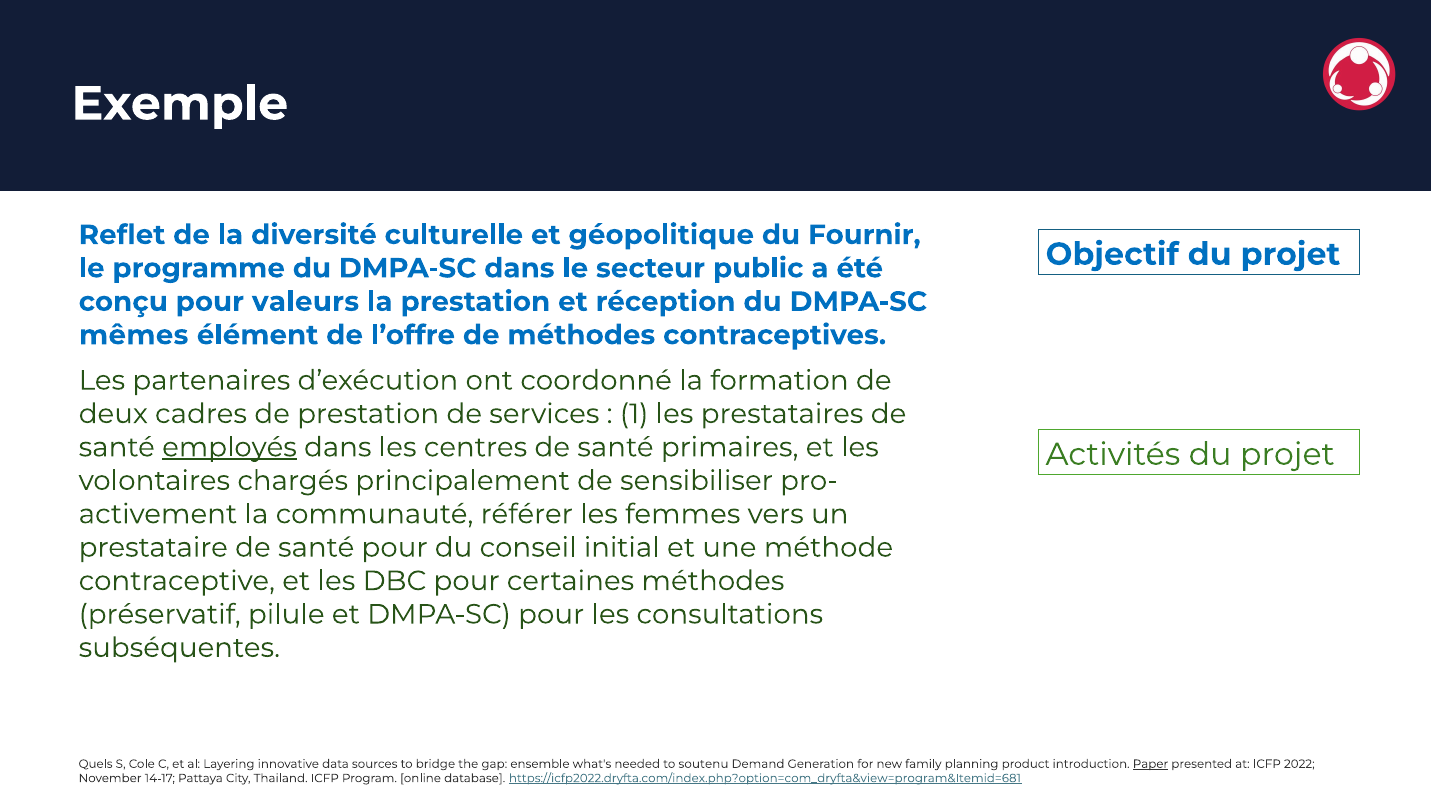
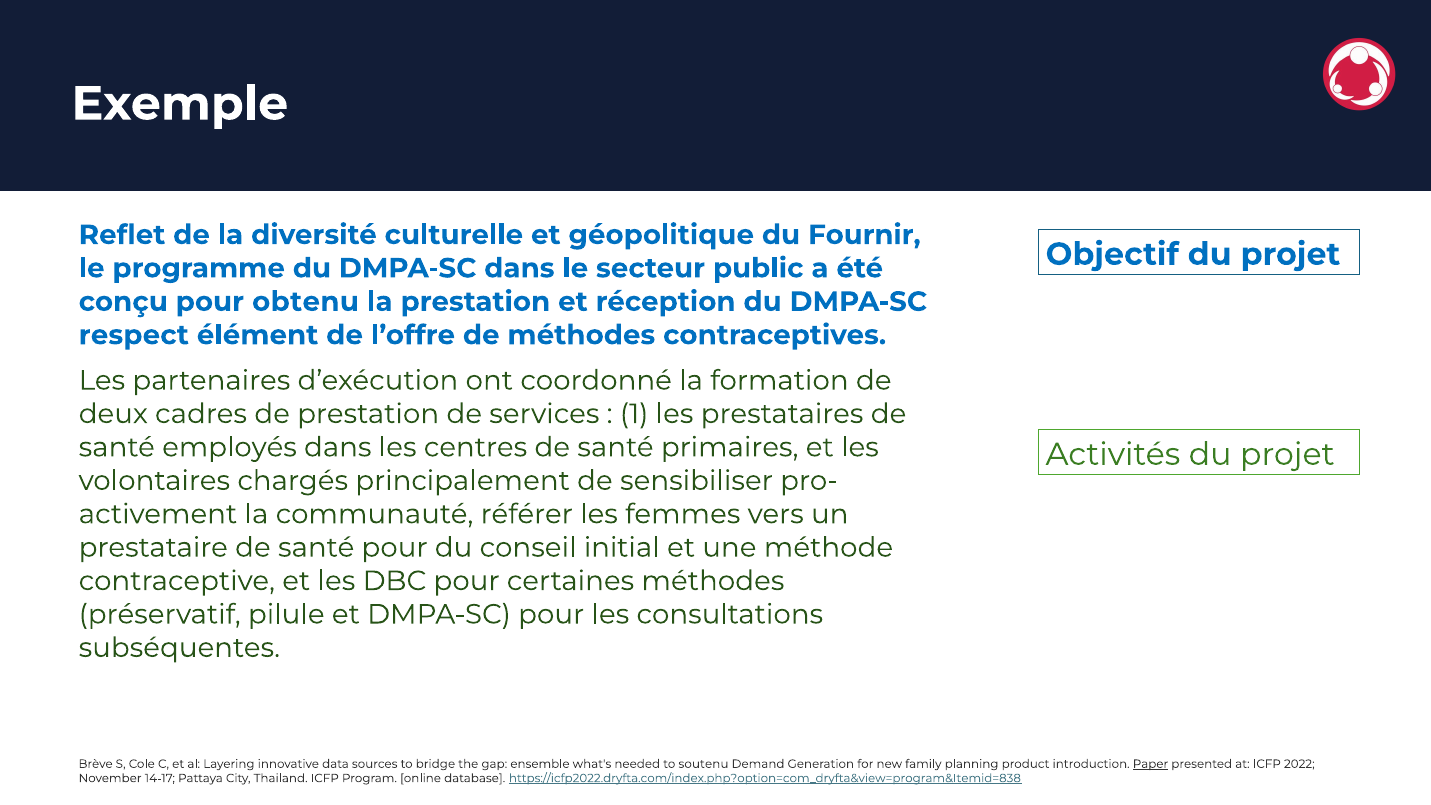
valeurs: valeurs -> obtenu
mêmes: mêmes -> respect
employés underline: present -> none
Quels: Quels -> Brève
https://icfp2022.dryfta.com/index.php?option=com_dryfta&view=program&Itemid=681: https://icfp2022.dryfta.com/index.php?option=com_dryfta&view=program&Itemid=681 -> https://icfp2022.dryfta.com/index.php?option=com_dryfta&view=program&Itemid=838
